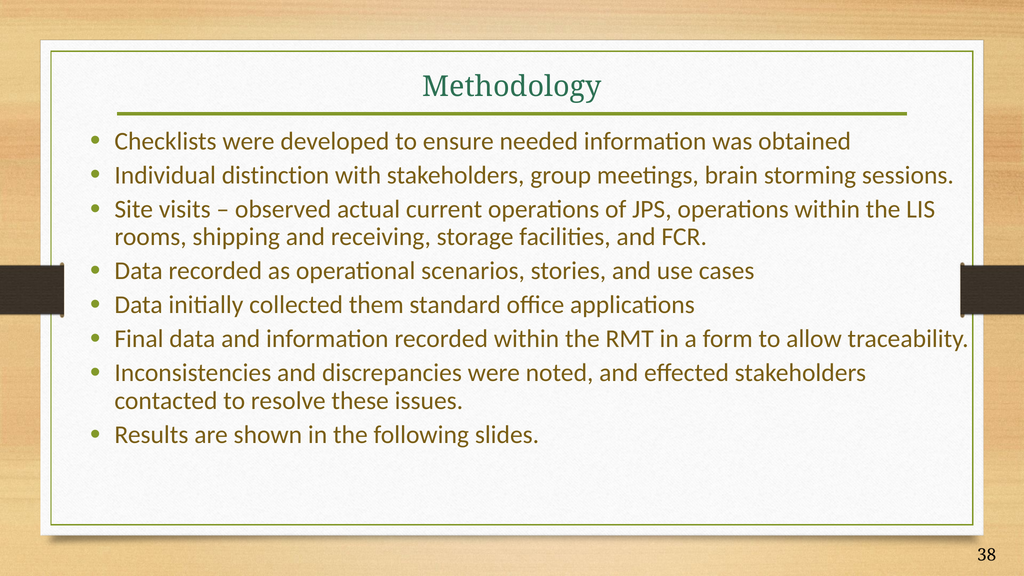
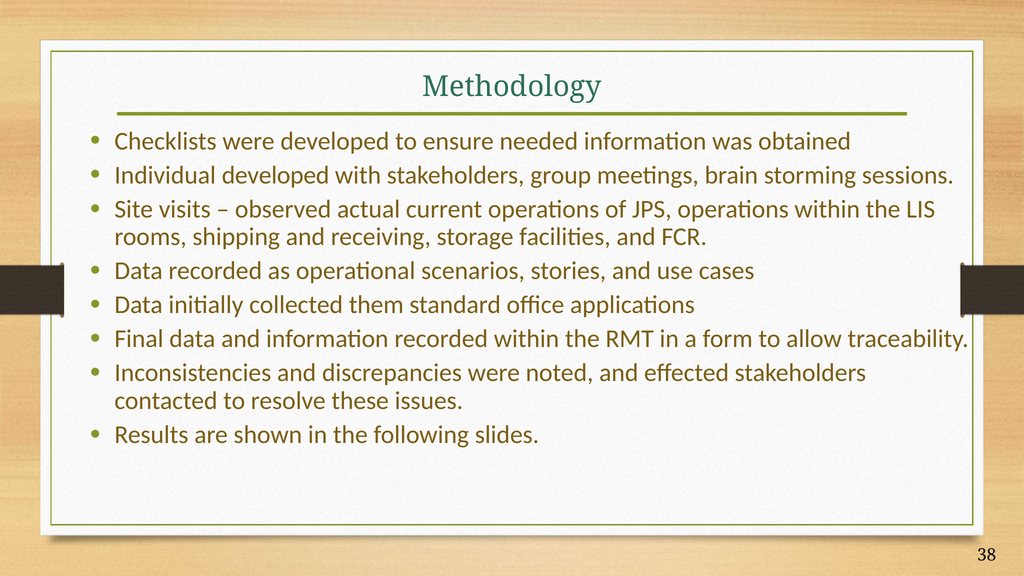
Individual distinction: distinction -> developed
